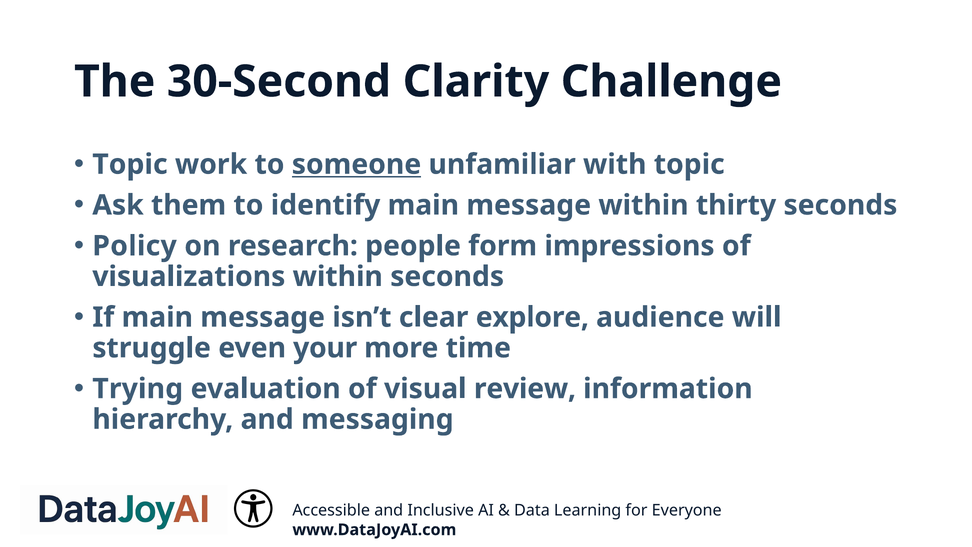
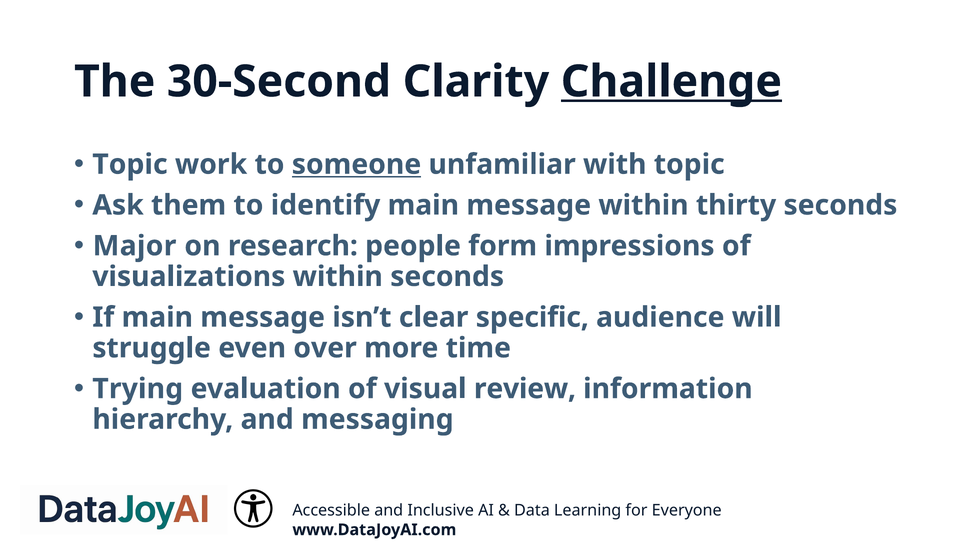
Challenge underline: none -> present
Policy: Policy -> Major
explore: explore -> specific
your: your -> over
